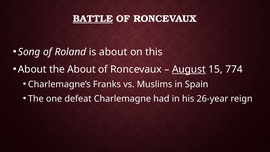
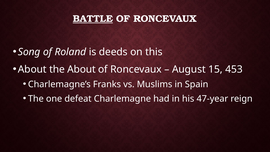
is about: about -> deeds
August underline: present -> none
774: 774 -> 453
26-year: 26-year -> 47-year
